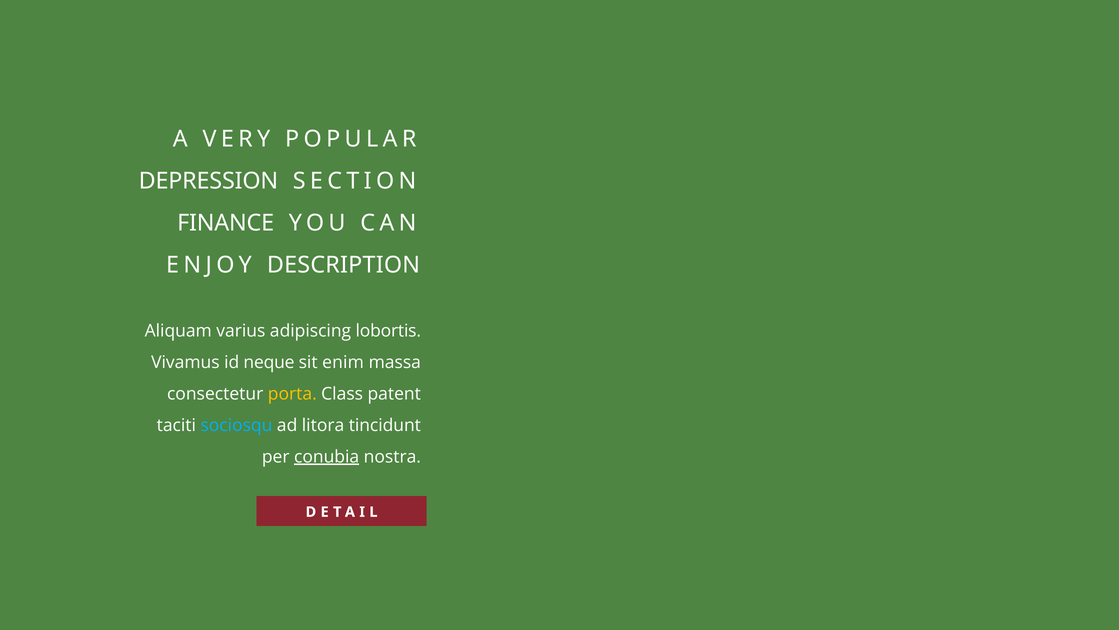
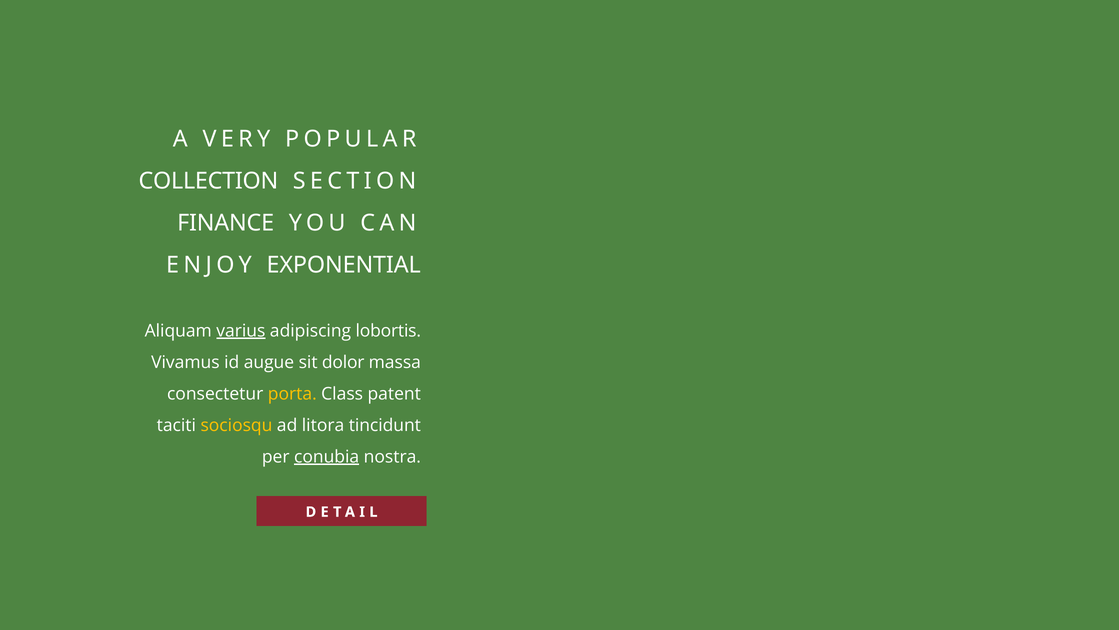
DEPRESSION: DEPRESSION -> COLLECTION
DESCRIPTION: DESCRIPTION -> EXPONENTIAL
varius underline: none -> present
neque: neque -> augue
enim: enim -> dolor
sociosqu colour: light blue -> yellow
